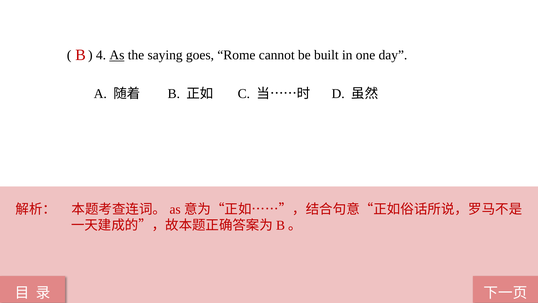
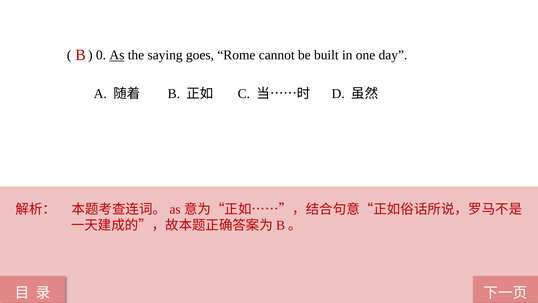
4: 4 -> 0
